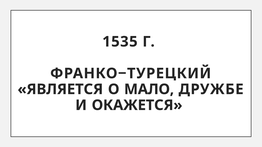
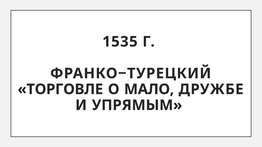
ЯВЛЯЕТСЯ: ЯВЛЯЕТСЯ -> ТОРГОВЛЕ
ОКАЖЕТСЯ: ОКАЖЕТСЯ -> УПРЯМЫМ
